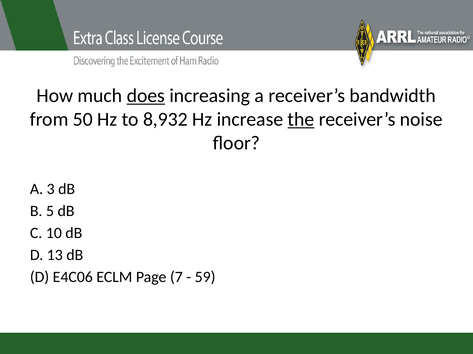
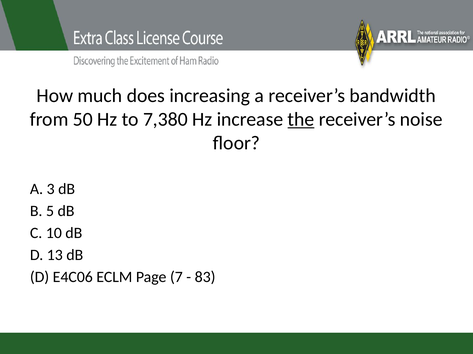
does underline: present -> none
8,932: 8,932 -> 7,380
59: 59 -> 83
